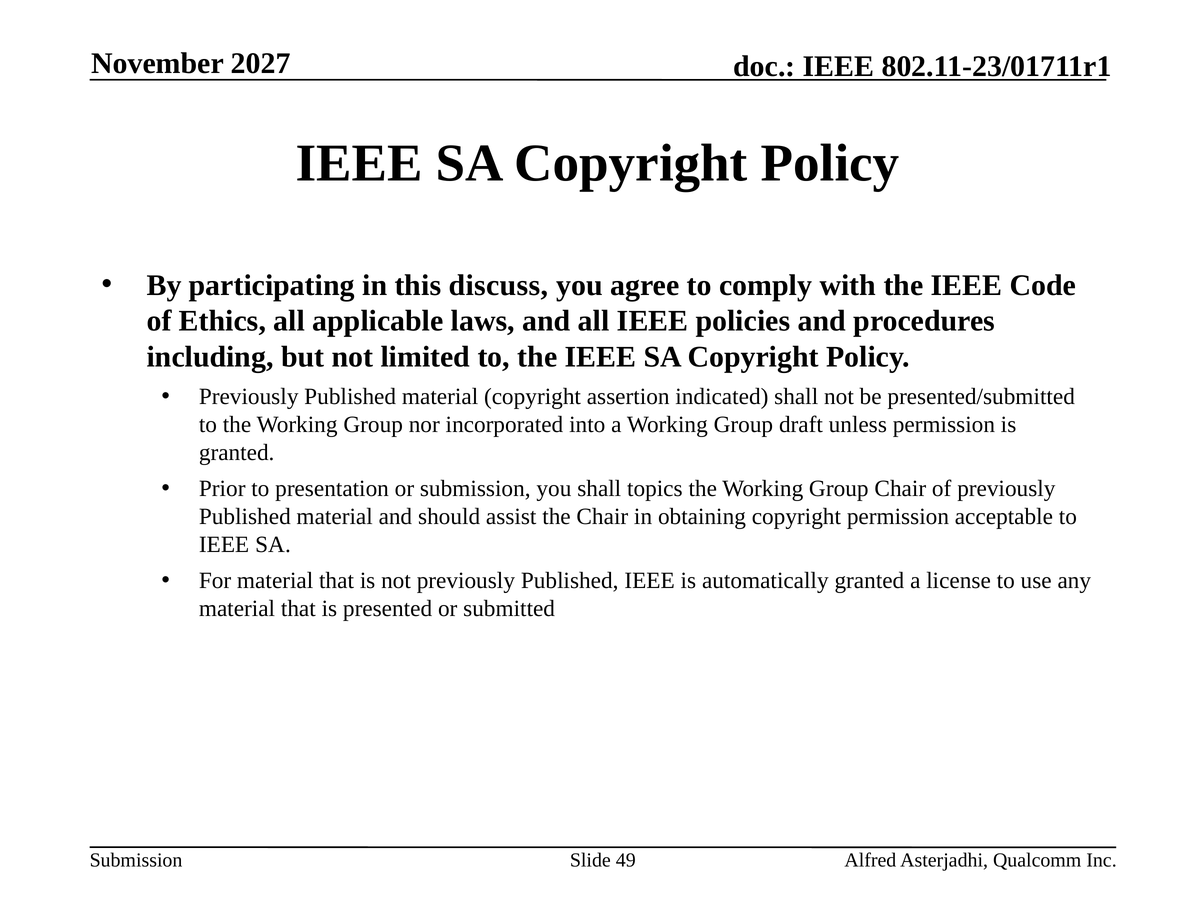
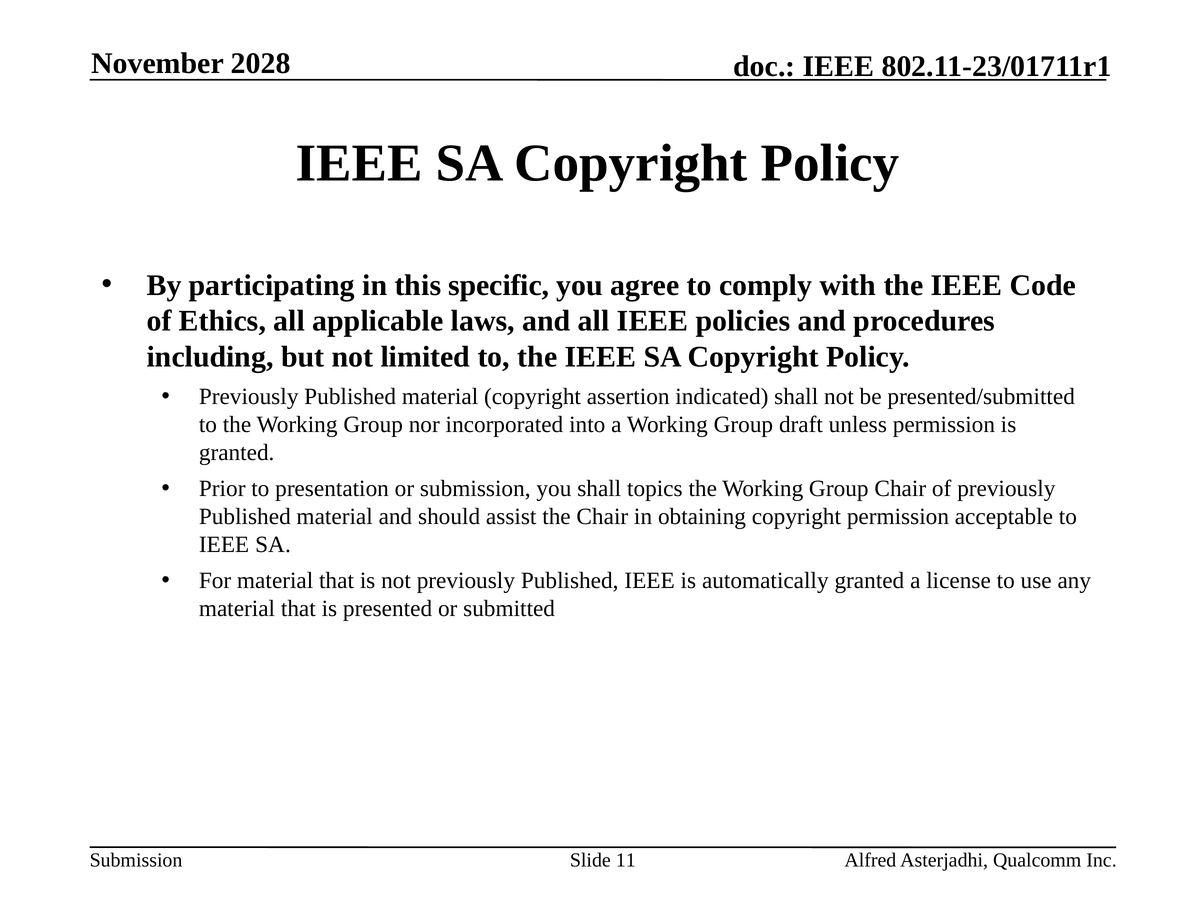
2027: 2027 -> 2028
discuss: discuss -> specific
49: 49 -> 11
